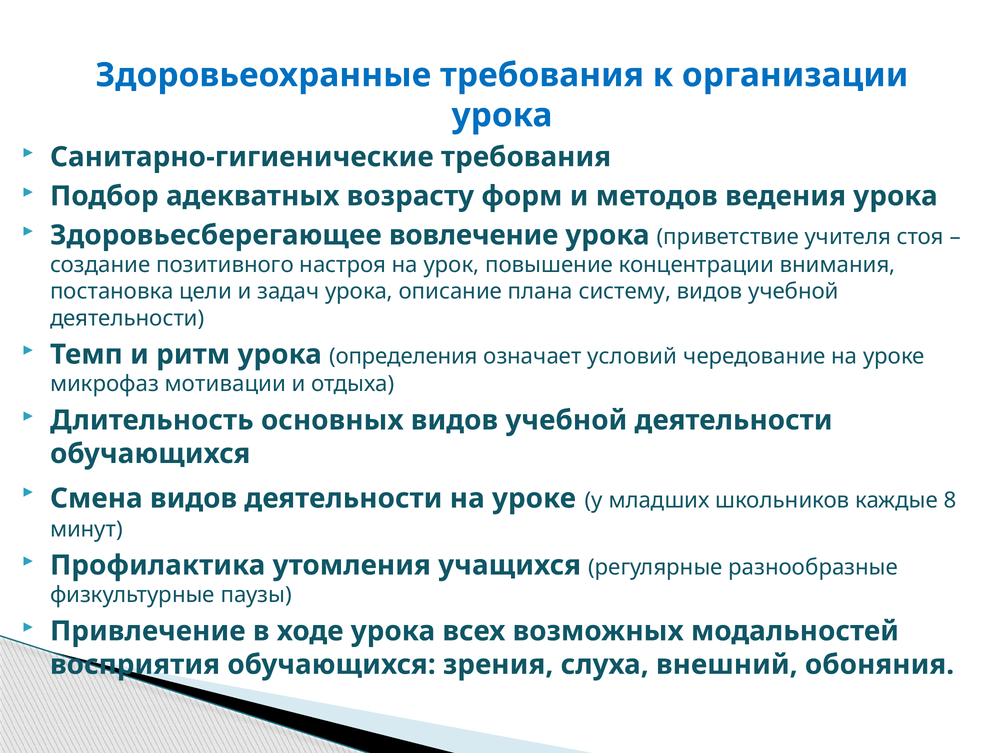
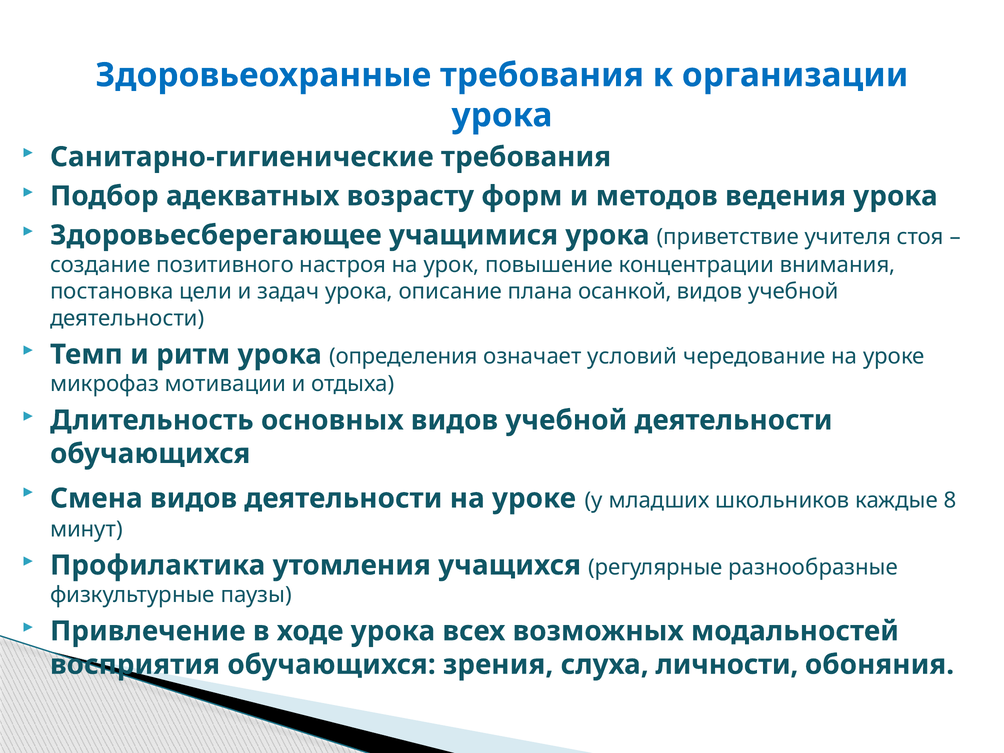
вовлечение: вовлечение -> учащимися
систему: систему -> осанкой
внешний: внешний -> личности
